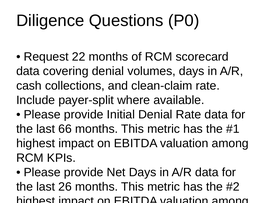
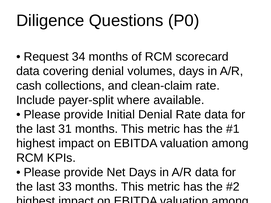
22: 22 -> 34
66: 66 -> 31
26: 26 -> 33
